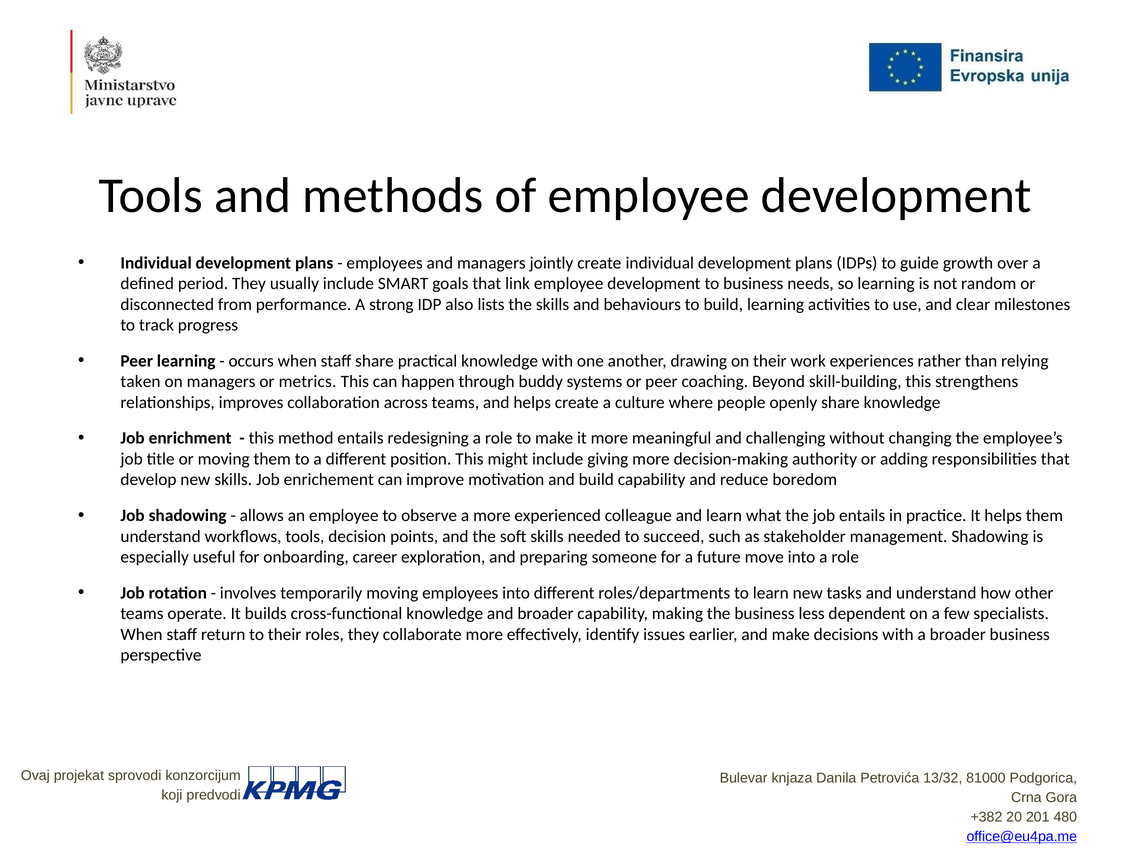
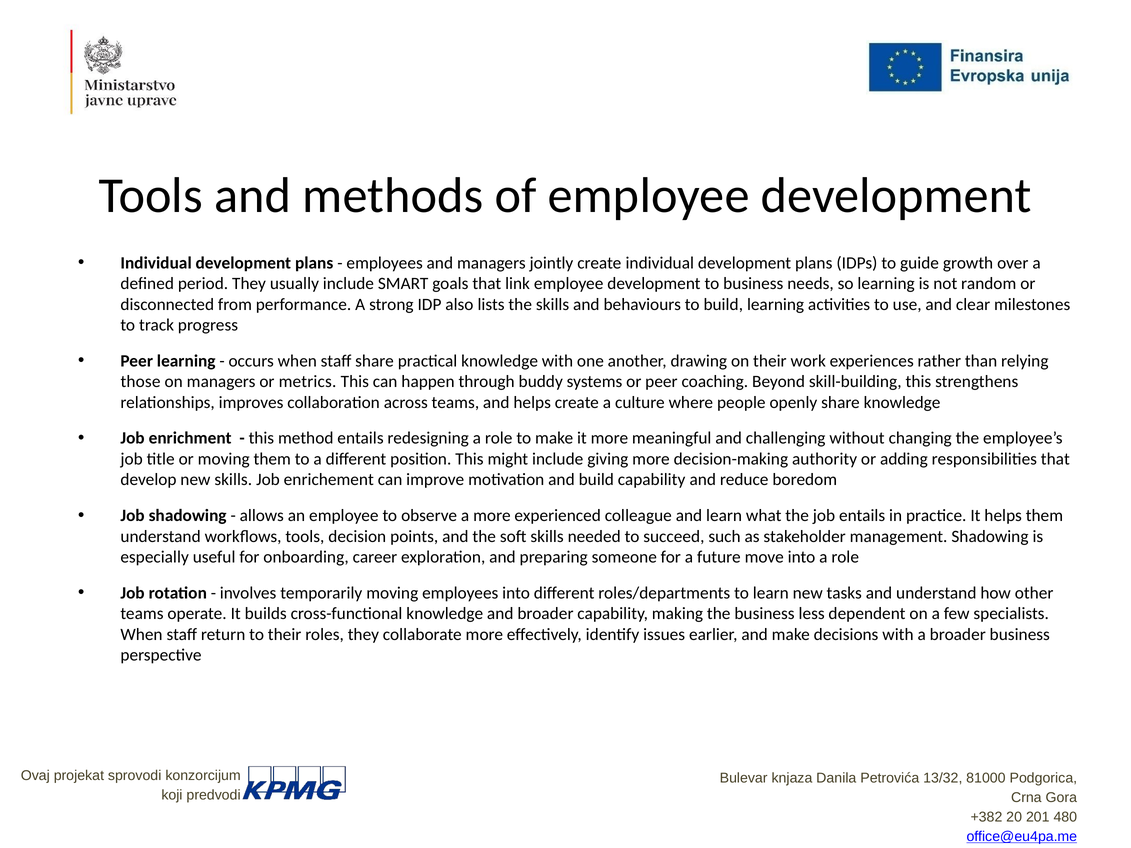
taken: taken -> those
